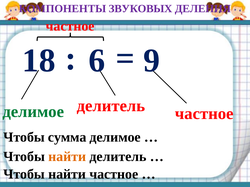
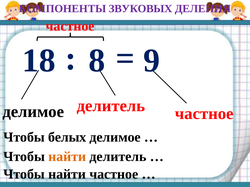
6: 6 -> 8
делимое at (33, 112) colour: green -> black
сумма: сумма -> белых
